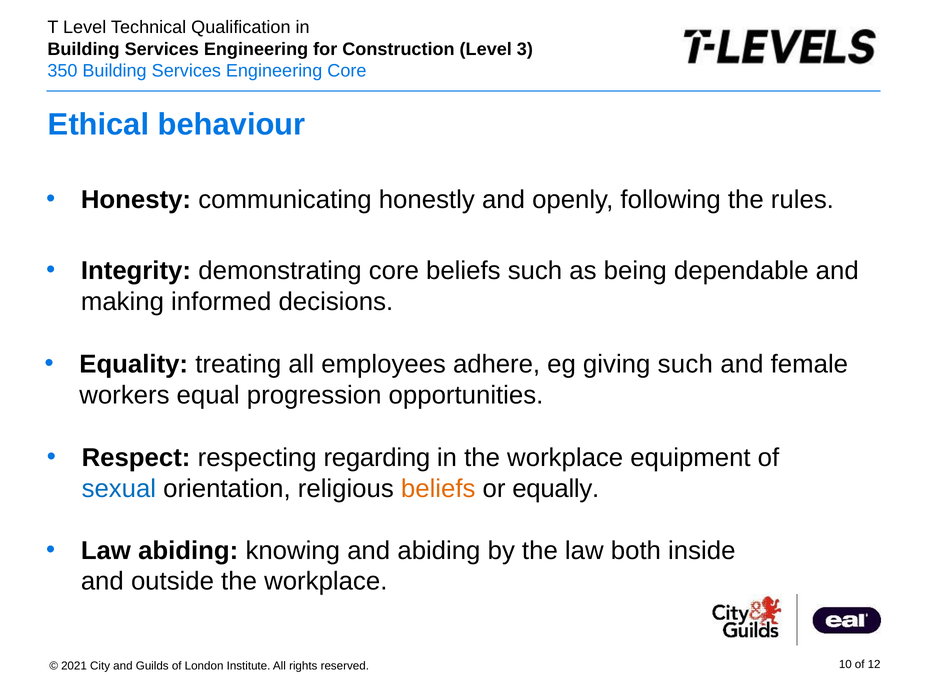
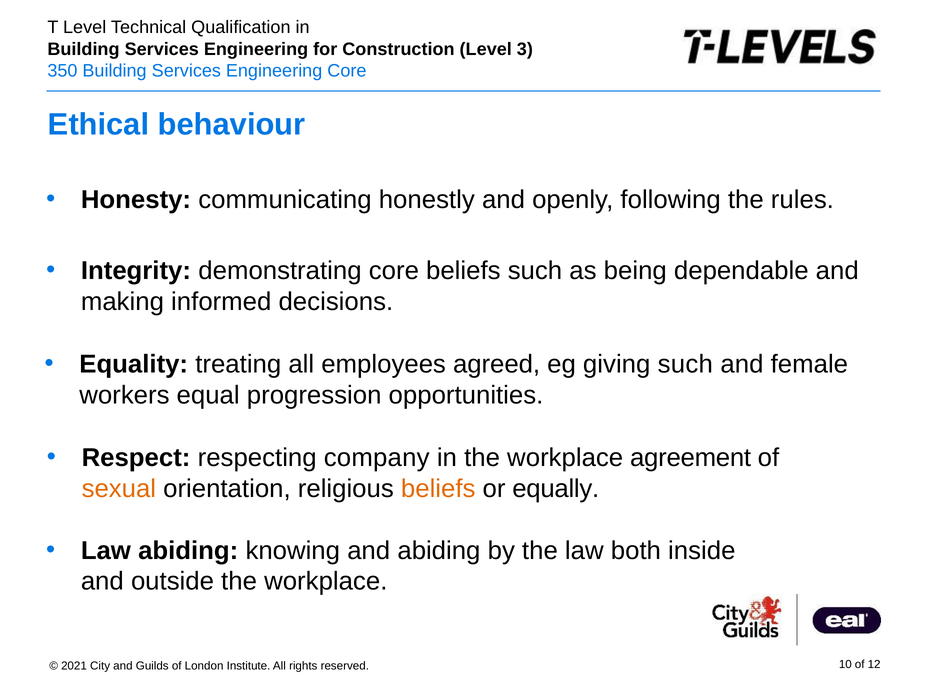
adhere: adhere -> agreed
regarding: regarding -> company
equipment: equipment -> agreement
sexual colour: blue -> orange
